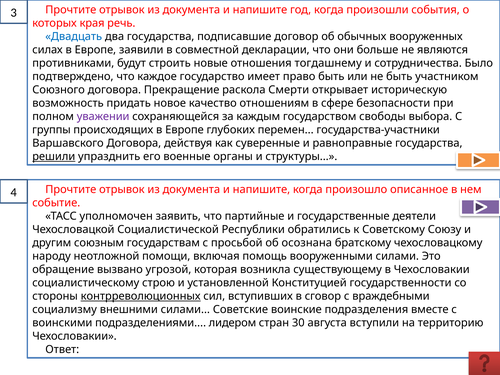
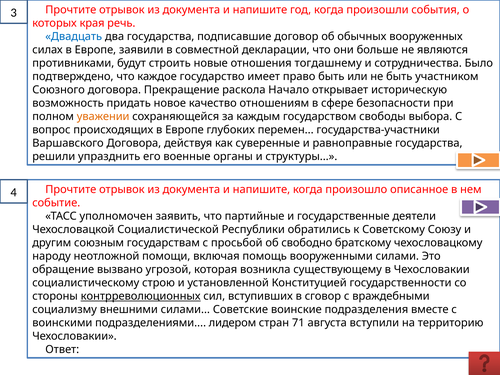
Смерти: Смерти -> Начало
уважении colour: purple -> orange
группы: группы -> вопрос
решили underline: present -> none
осознана: осознана -> свободно
30: 30 -> 71
